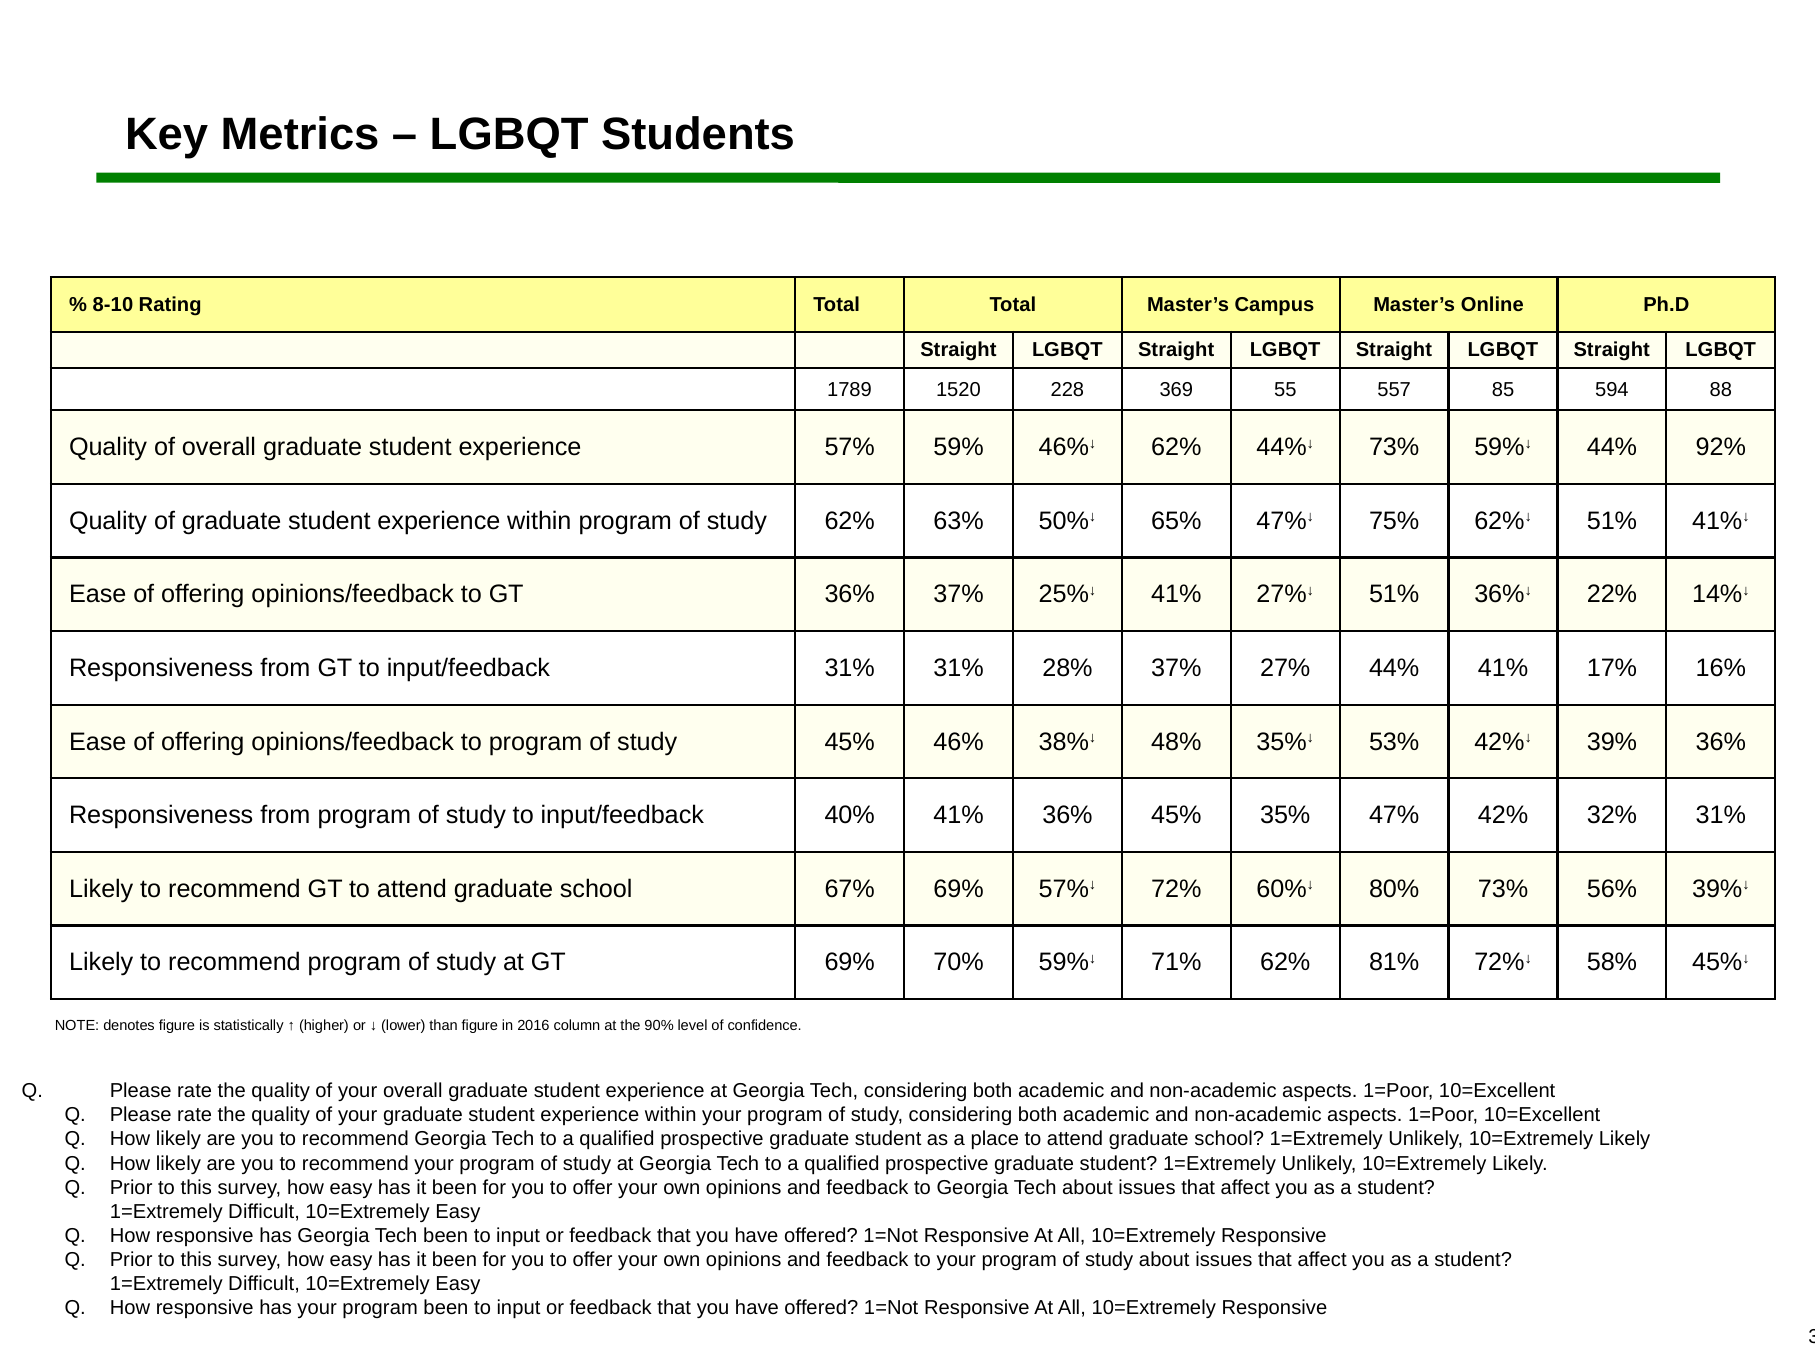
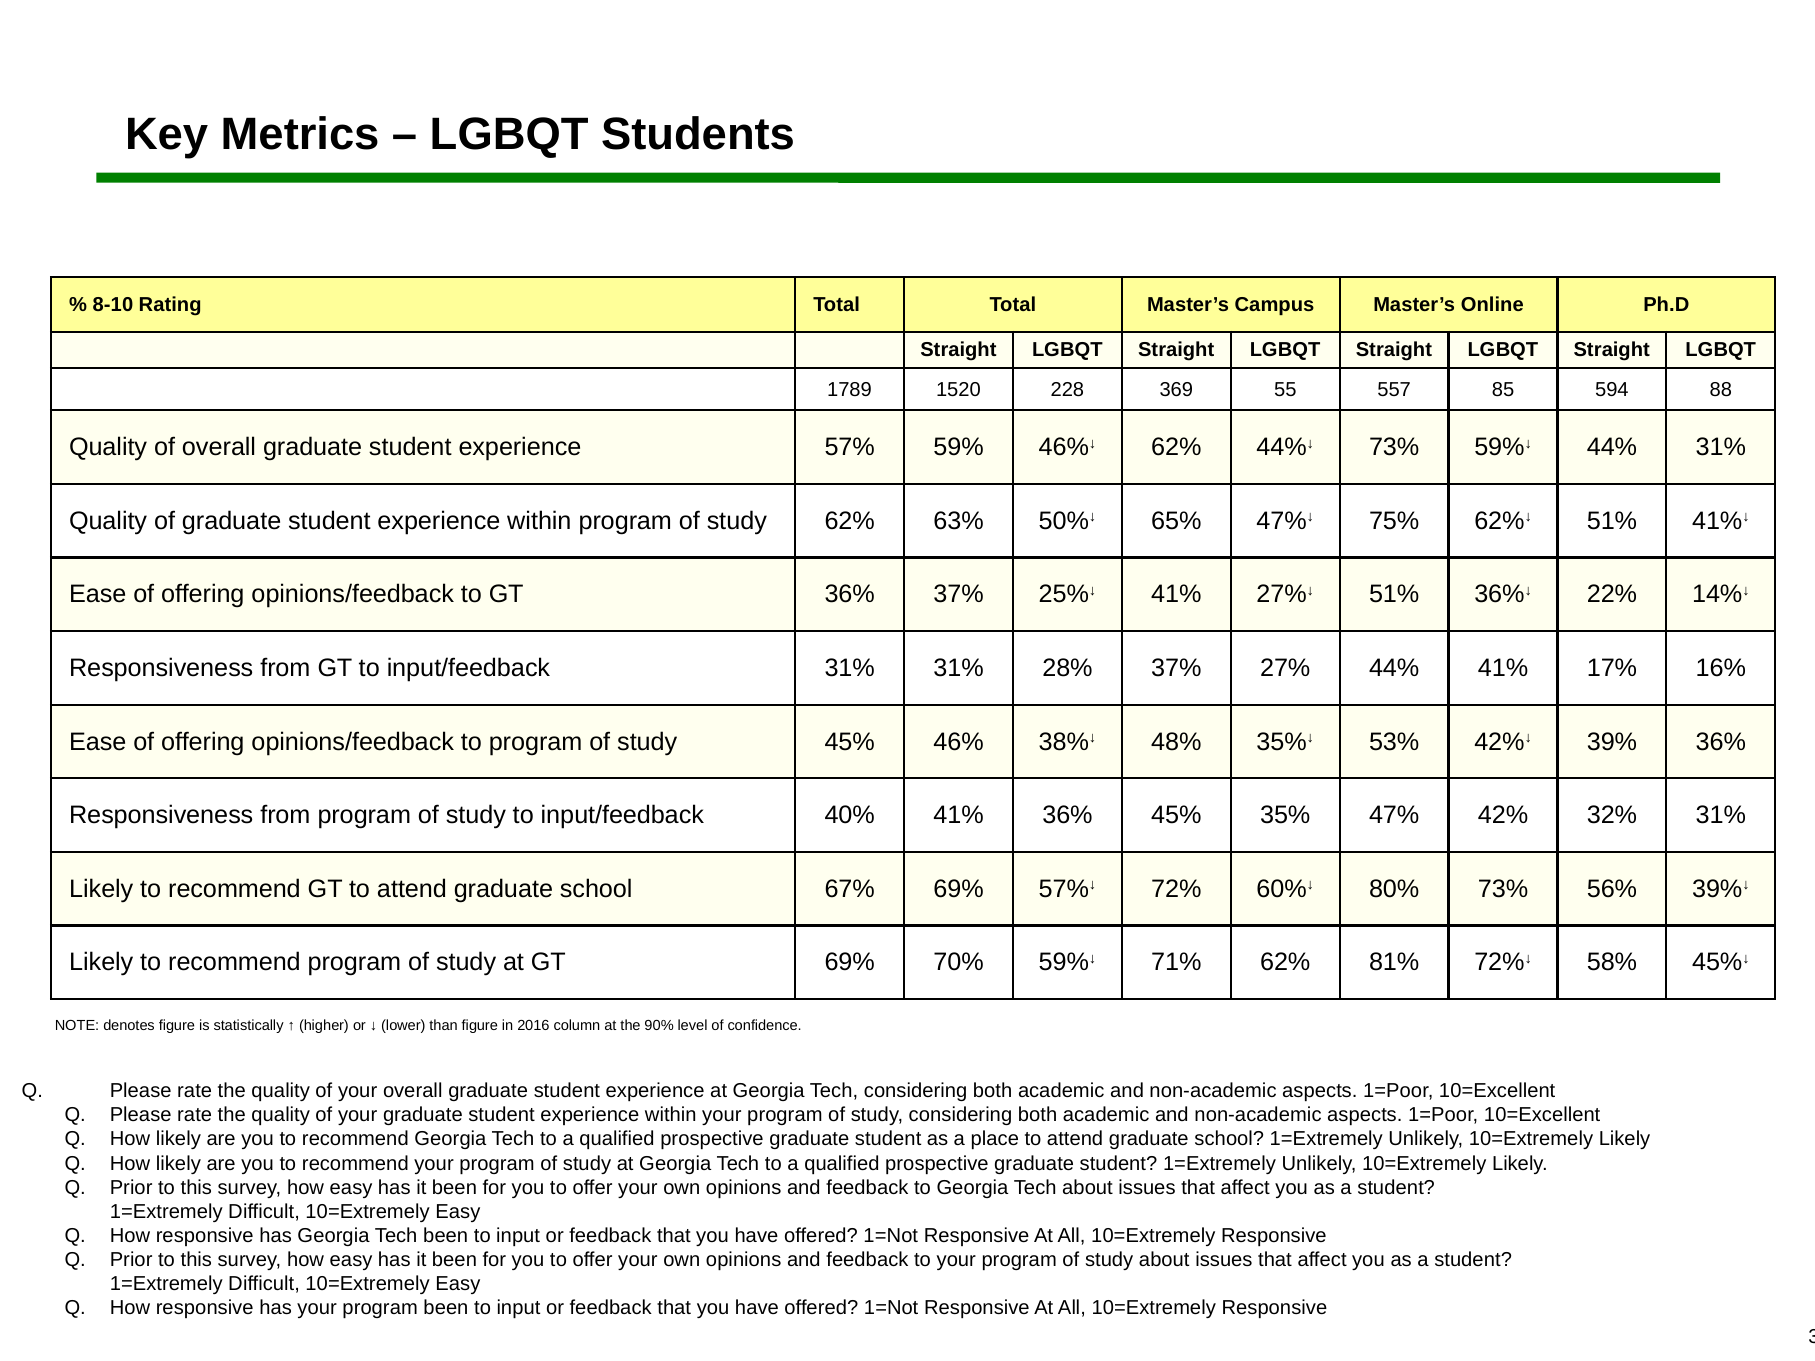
44% 92%: 92% -> 31%
